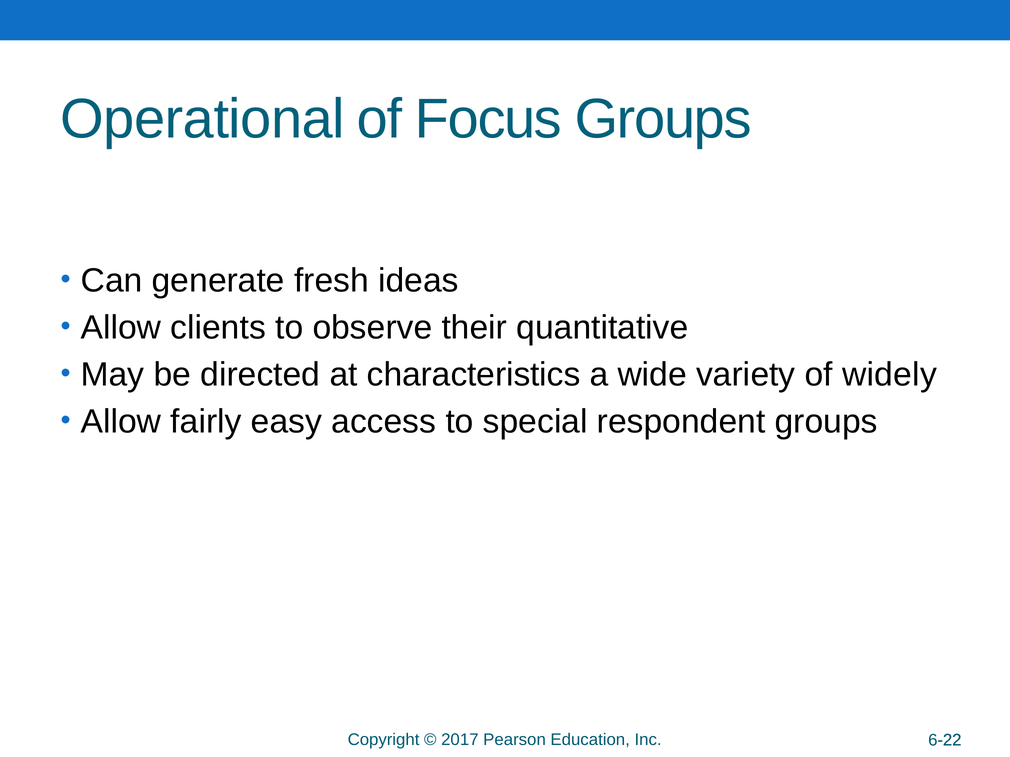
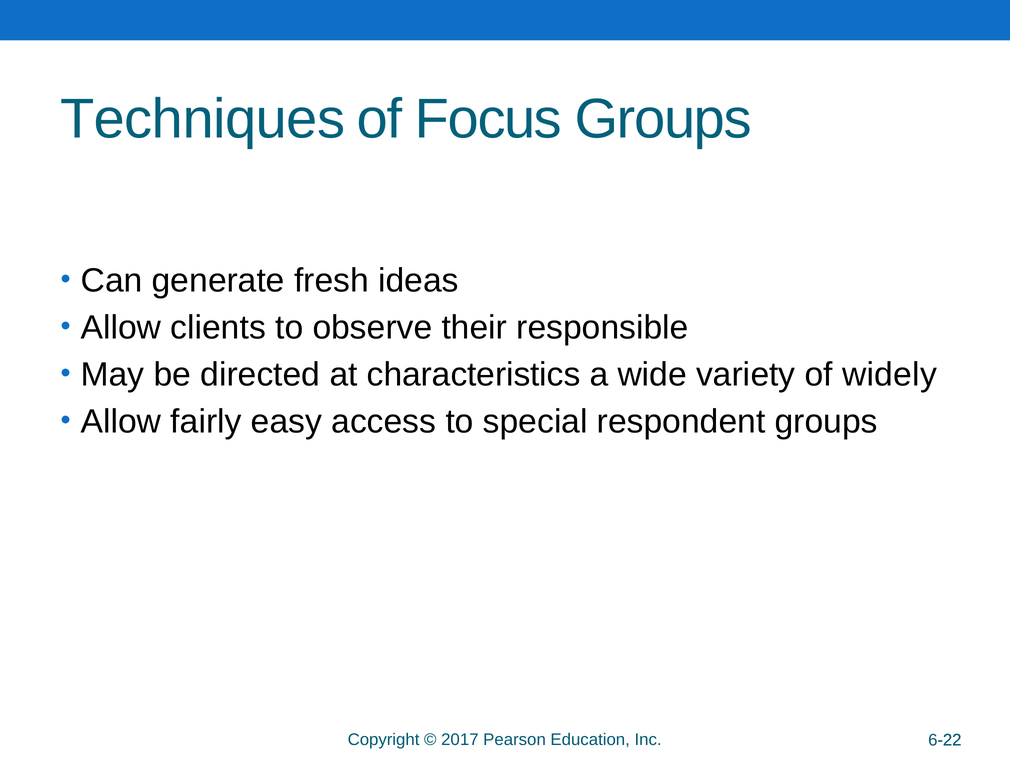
Operational: Operational -> Techniques
quantitative: quantitative -> responsible
